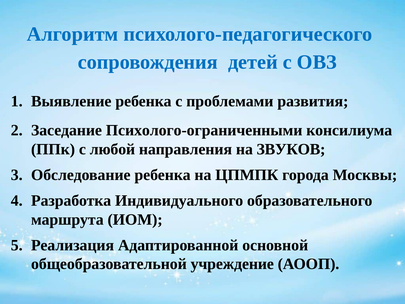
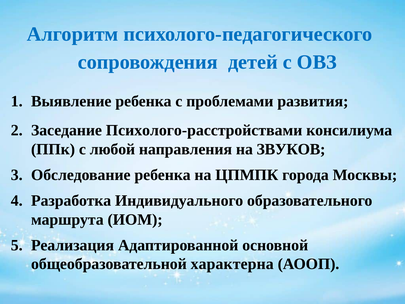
Психолого-ограниченными: Психолого-ограниченными -> Психолого-расстройствами
учреждение: учреждение -> характерна
